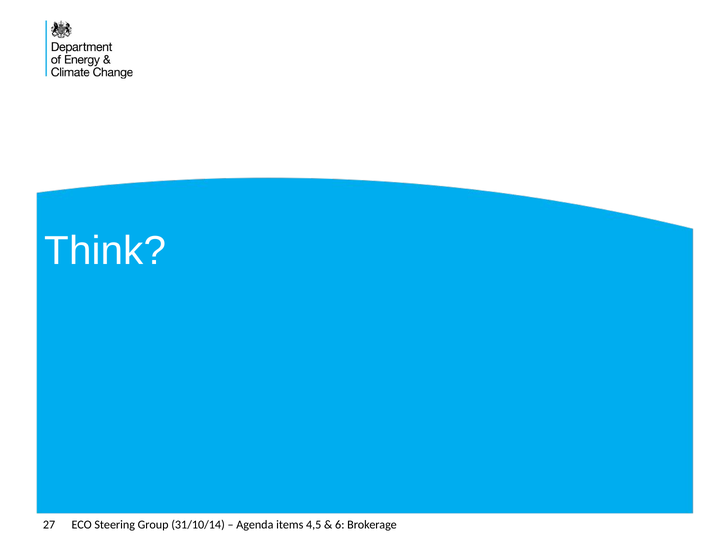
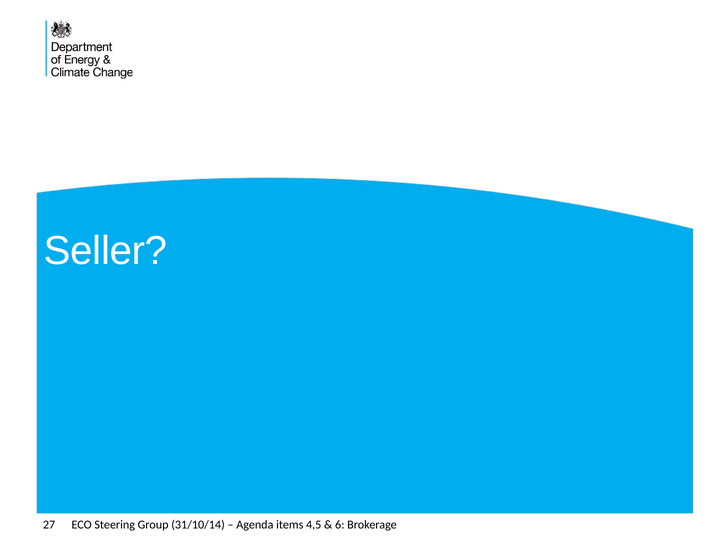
Think: Think -> Seller
